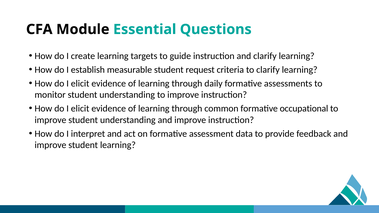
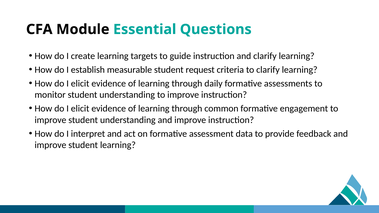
occupational: occupational -> engagement
